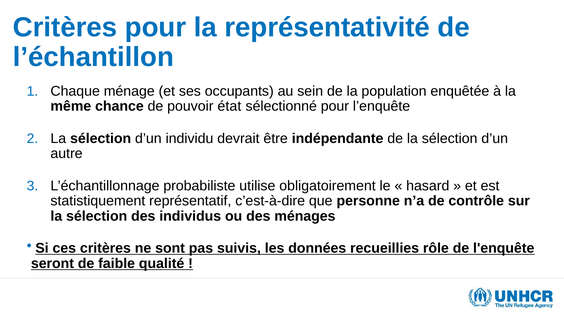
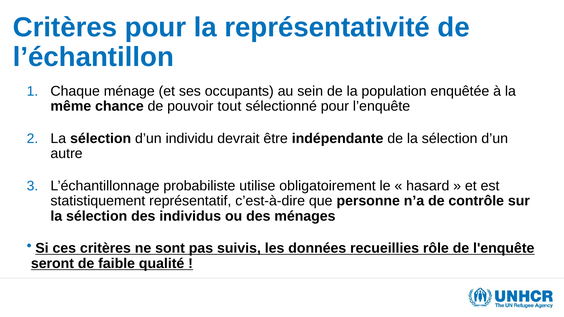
état: état -> tout
